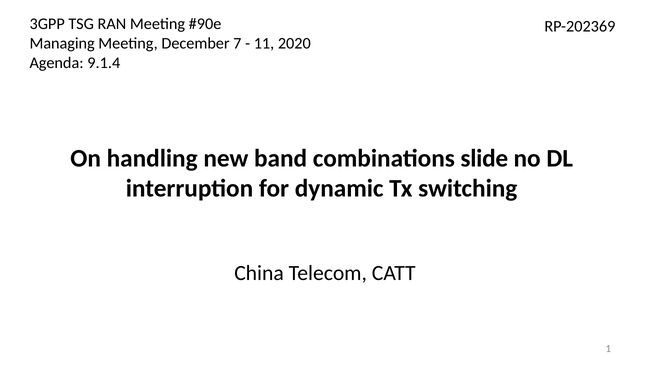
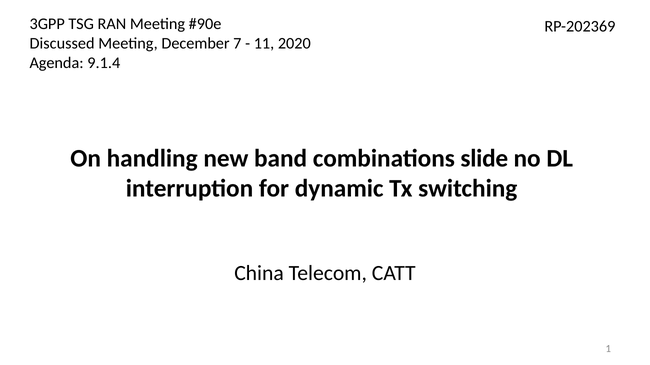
Managing: Managing -> Discussed
